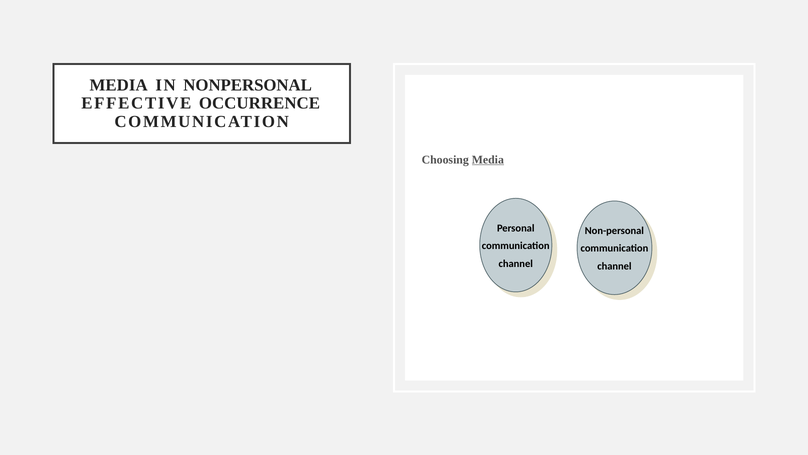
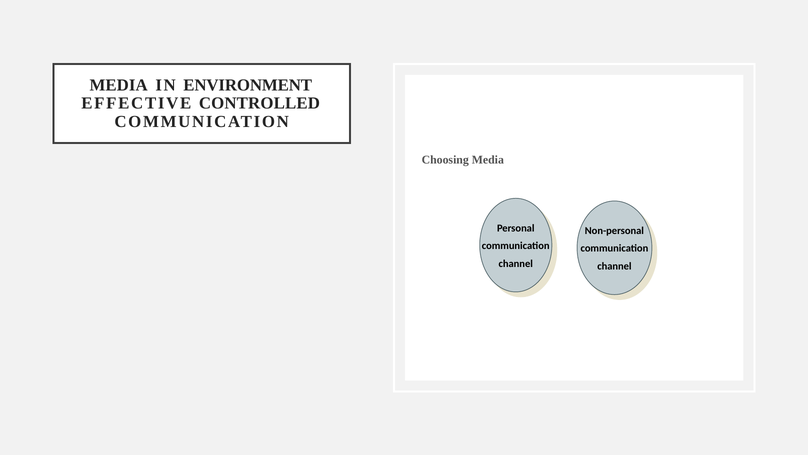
NONPERSONAL: NONPERSONAL -> ENVIRONMENT
OCCURRENCE: OCCURRENCE -> CONTROLLED
Media at (488, 160) underline: present -> none
